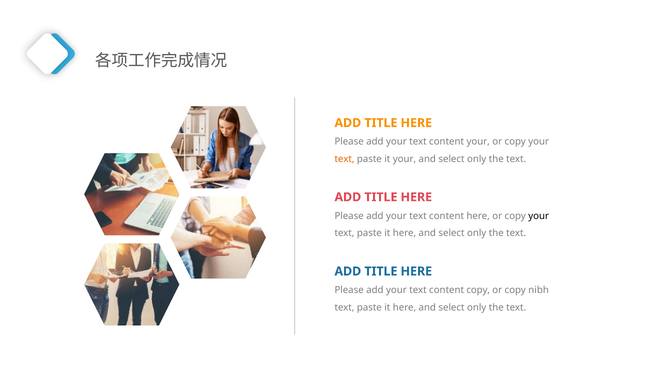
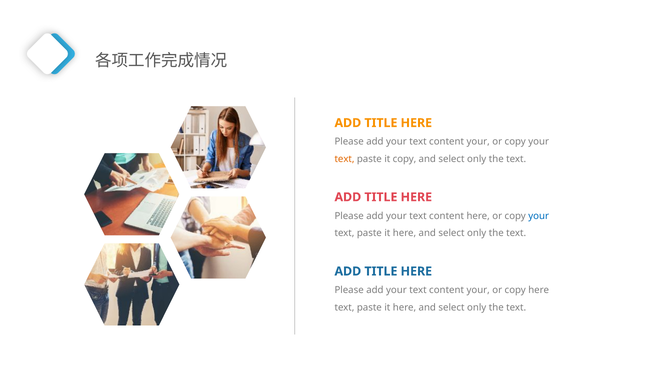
it your: your -> copy
your at (539, 216) colour: black -> blue
copy at (478, 290): copy -> your
copy nibh: nibh -> here
